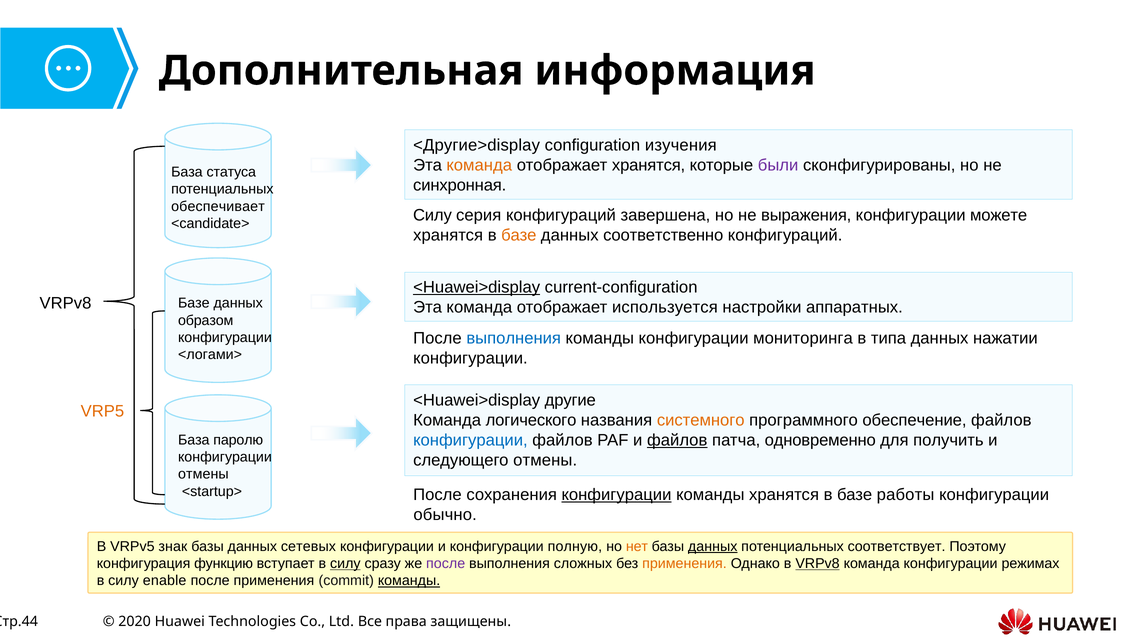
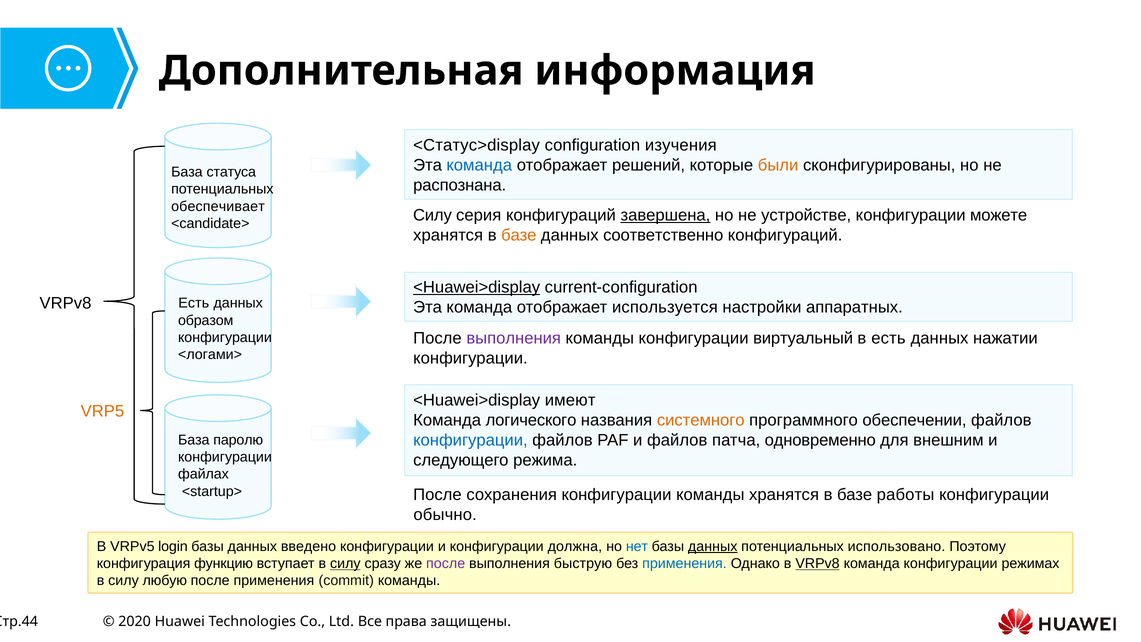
<Другие>display: <Другие>display -> <Статус>display
команда at (479, 165) colour: orange -> blue
отображает хранятся: хранятся -> решений
были colour: purple -> orange
синхронная: синхронная -> распознана
завершена underline: none -> present
выражения: выражения -> устройстве
Базе at (194, 303): Базе -> Есть
выполнения at (514, 338) colour: blue -> purple
мониторинга: мониторинга -> виртуальный
в типа: типа -> есть
другие: другие -> имеют
обеспечение: обеспечение -> обеспечении
файлов at (677, 440) underline: present -> none
получить: получить -> внешним
следующего отмены: отмены -> режима
отмены at (203, 474): отмены -> файлах
конфигурации at (617, 495) underline: present -> none
знак: знак -> login
сетевых: сетевых -> введено
полную: полную -> должна
нет colour: orange -> blue
соответствует: соответствует -> использовано
сложных: сложных -> быструю
применения at (685, 563) colour: orange -> blue
enable: enable -> любую
команды at (409, 581) underline: present -> none
